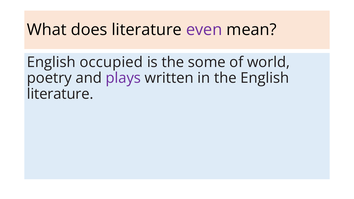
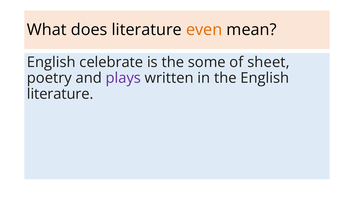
even colour: purple -> orange
occupied: occupied -> celebrate
world: world -> sheet
